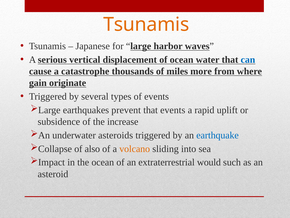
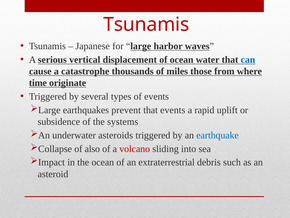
Tsunamis at (146, 25) colour: orange -> red
more: more -> those
gain: gain -> time
increase: increase -> systems
volcano colour: orange -> red
would: would -> debris
